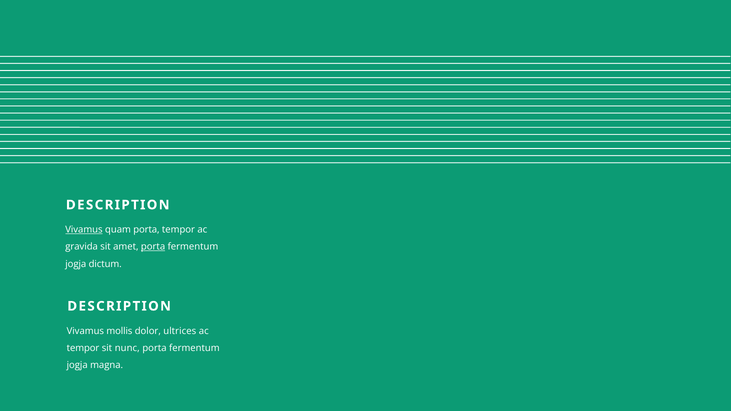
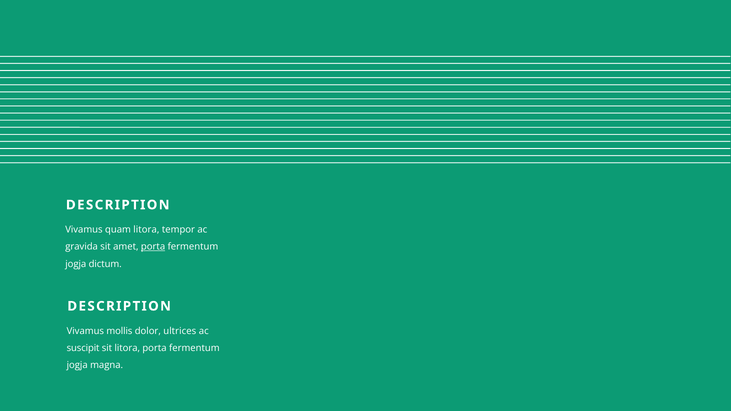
Vivamus at (84, 230) underline: present -> none
quam porta: porta -> litora
tempor at (83, 348): tempor -> suscipit
sit nunc: nunc -> litora
